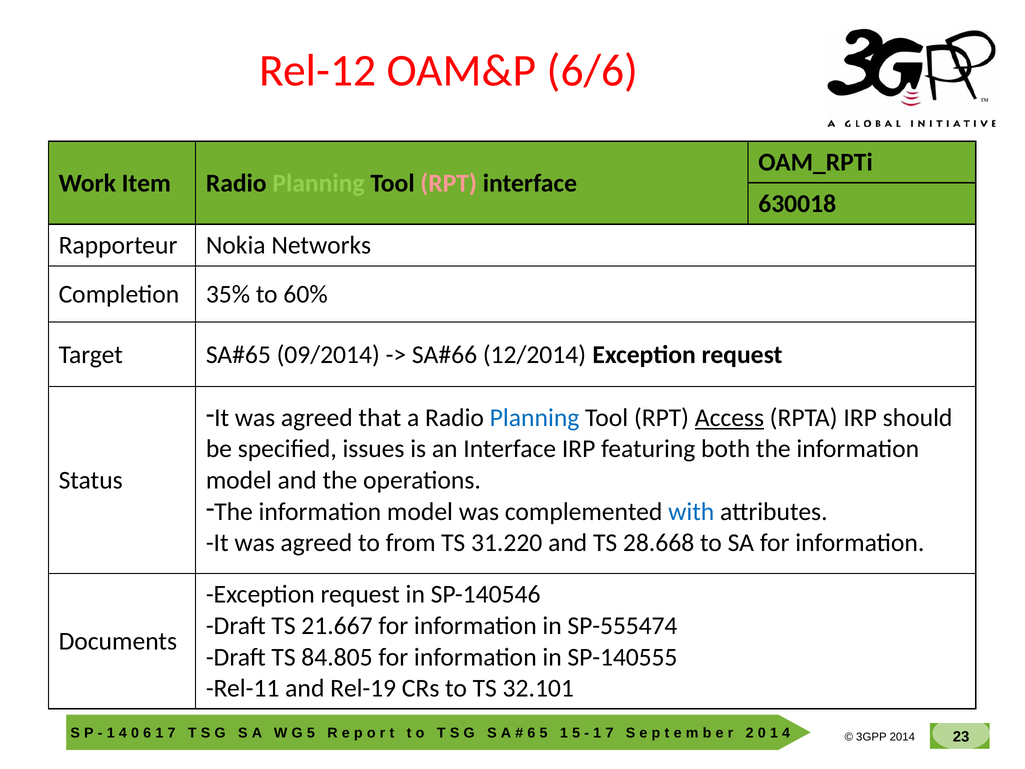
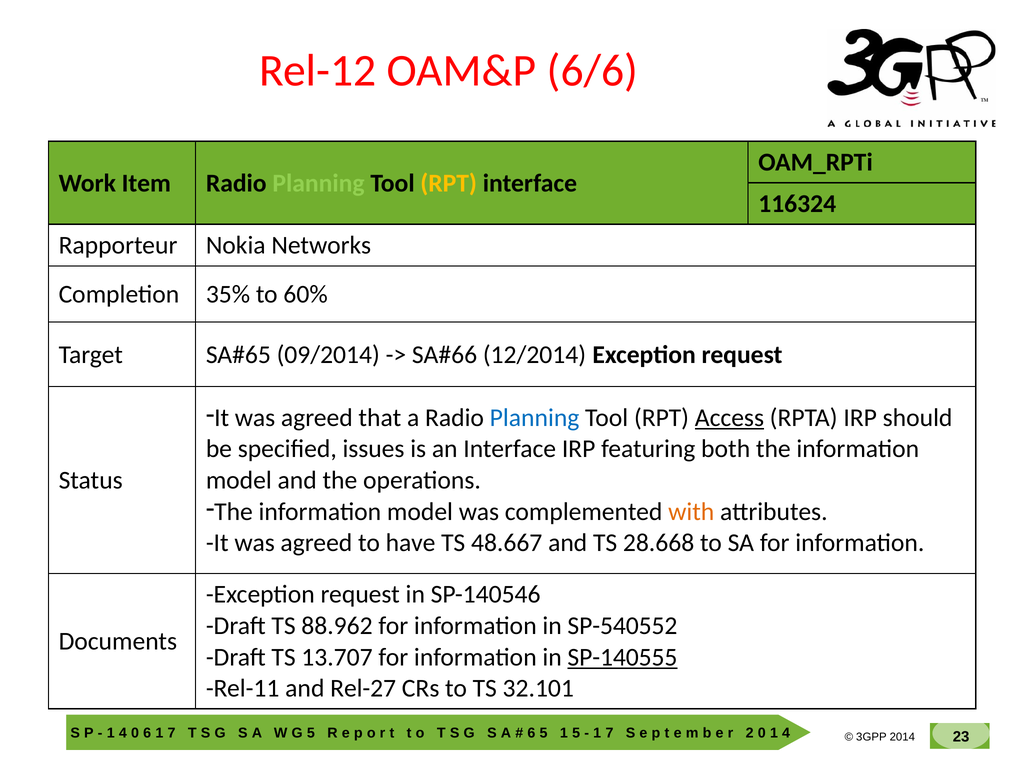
RPT at (449, 183) colour: pink -> yellow
630018: 630018 -> 116324
with colour: blue -> orange
from: from -> have
31.220: 31.220 -> 48.667
21.667: 21.667 -> 88.962
SP-555474: SP-555474 -> SP-540552
84.805: 84.805 -> 13.707
SP-140555 underline: none -> present
Rel-19: Rel-19 -> Rel-27
